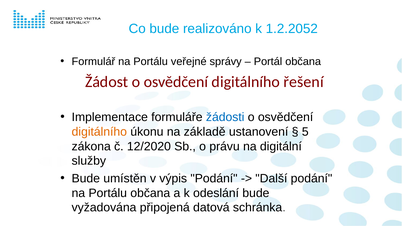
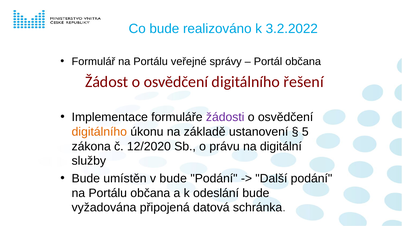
1.2.2052: 1.2.2052 -> 3.2.2022
žádosti colour: blue -> purple
v výpis: výpis -> bude
